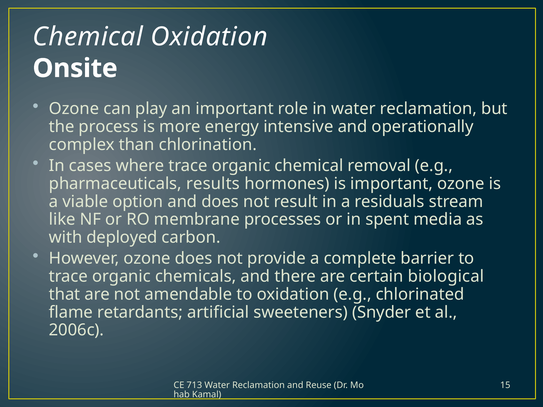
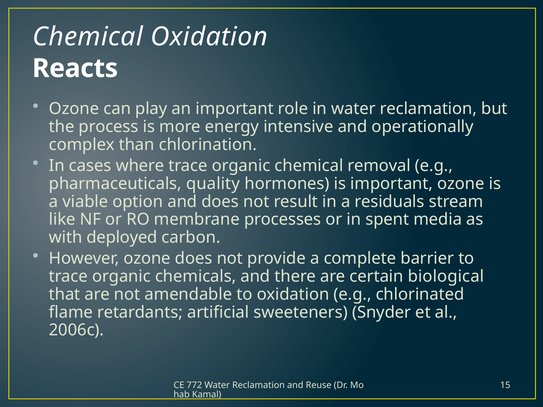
Onsite: Onsite -> Reacts
results: results -> quality
713: 713 -> 772
